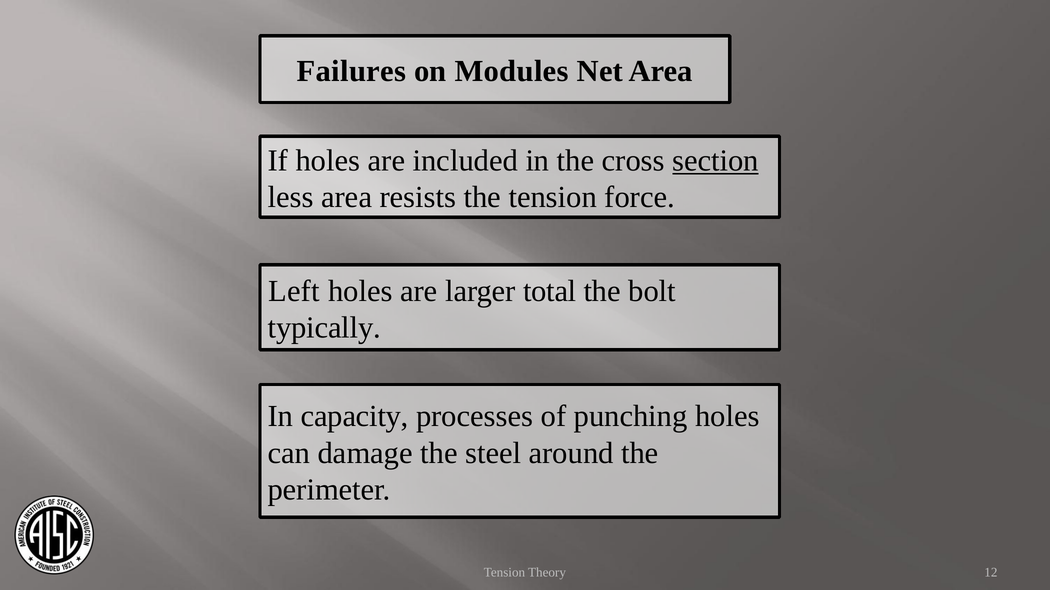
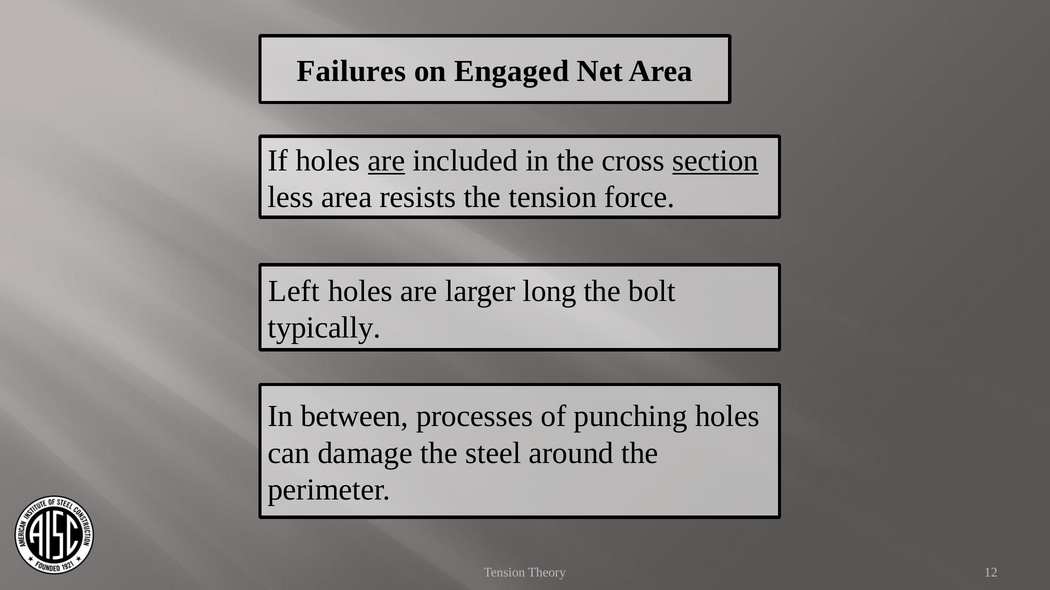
Modules: Modules -> Engaged
are at (387, 161) underline: none -> present
total: total -> long
capacity: capacity -> between
